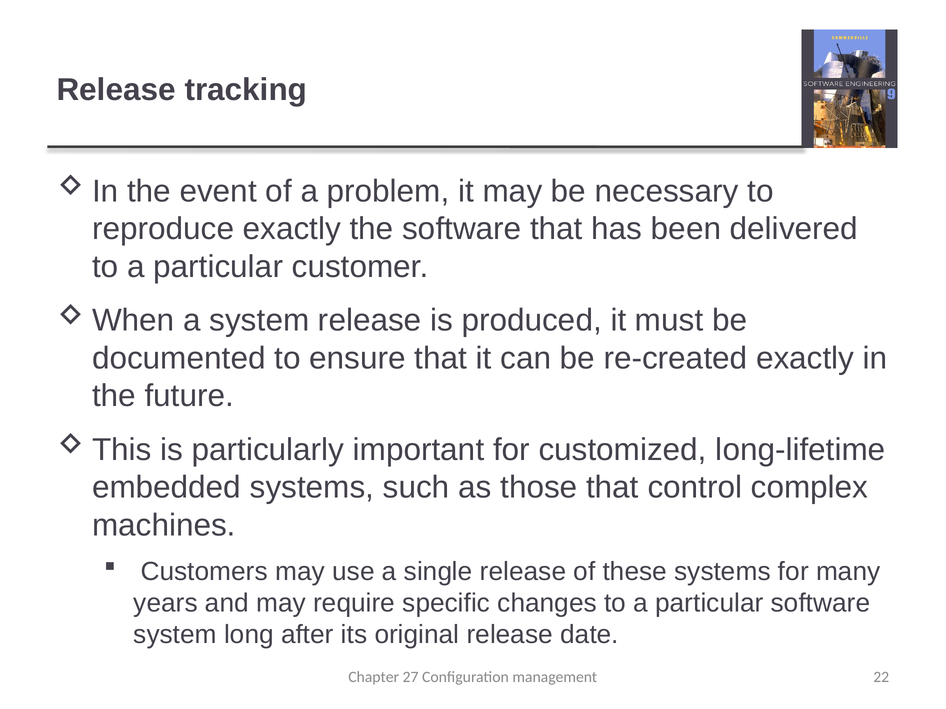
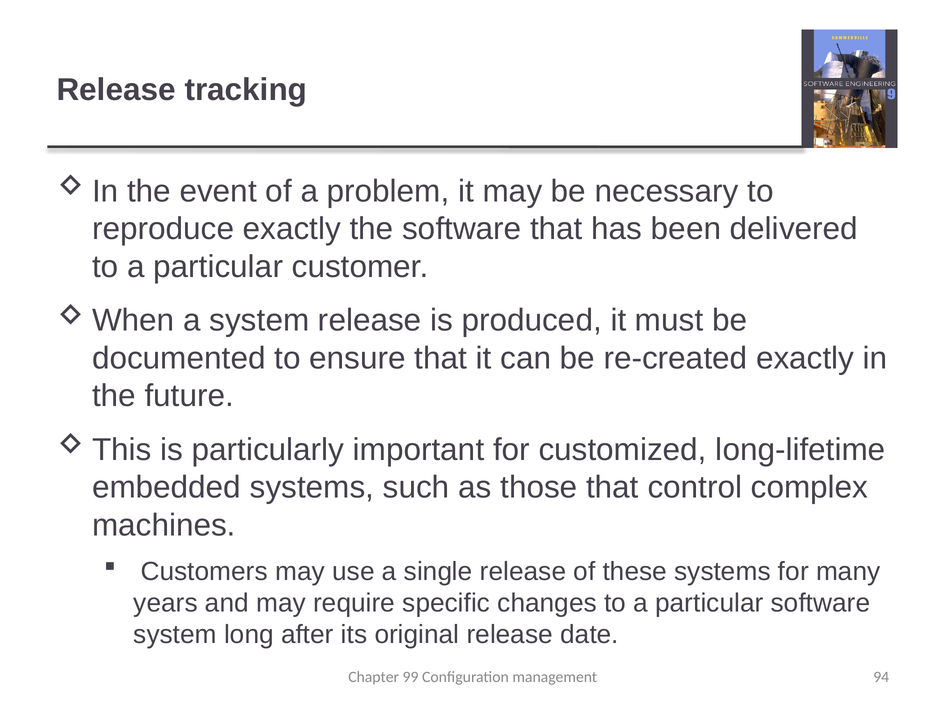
27: 27 -> 99
22: 22 -> 94
